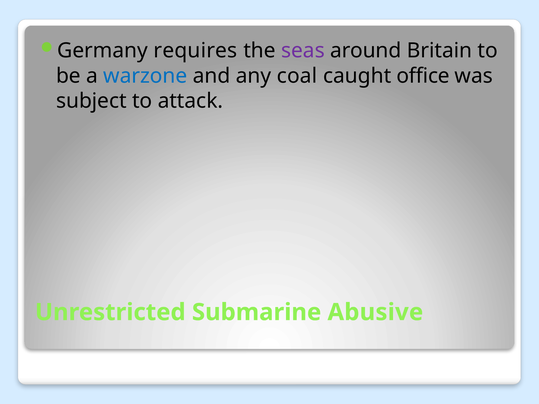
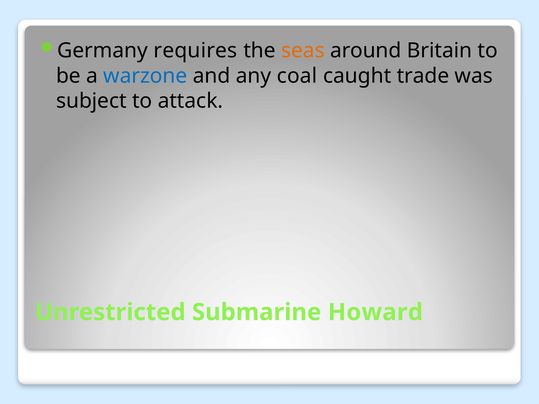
seas colour: purple -> orange
office: office -> trade
Abusive: Abusive -> Howard
